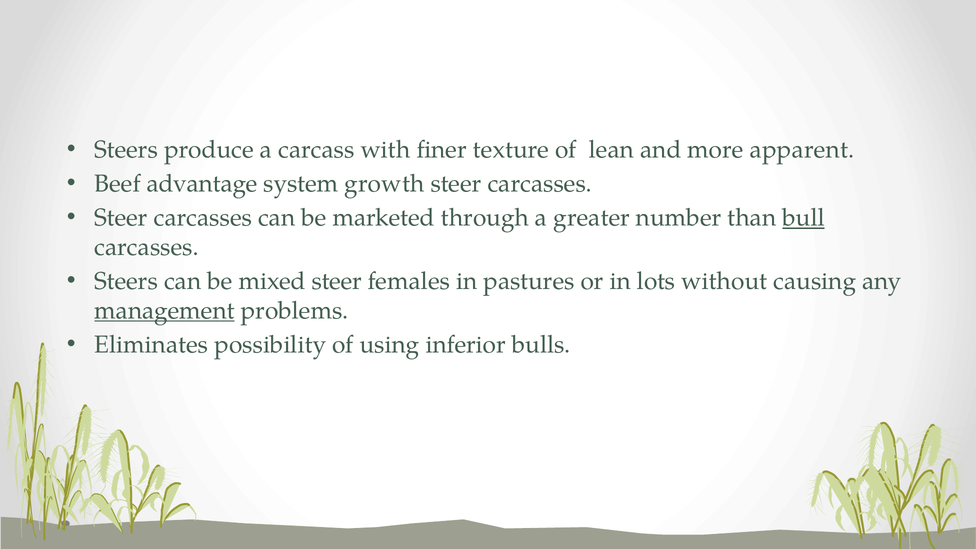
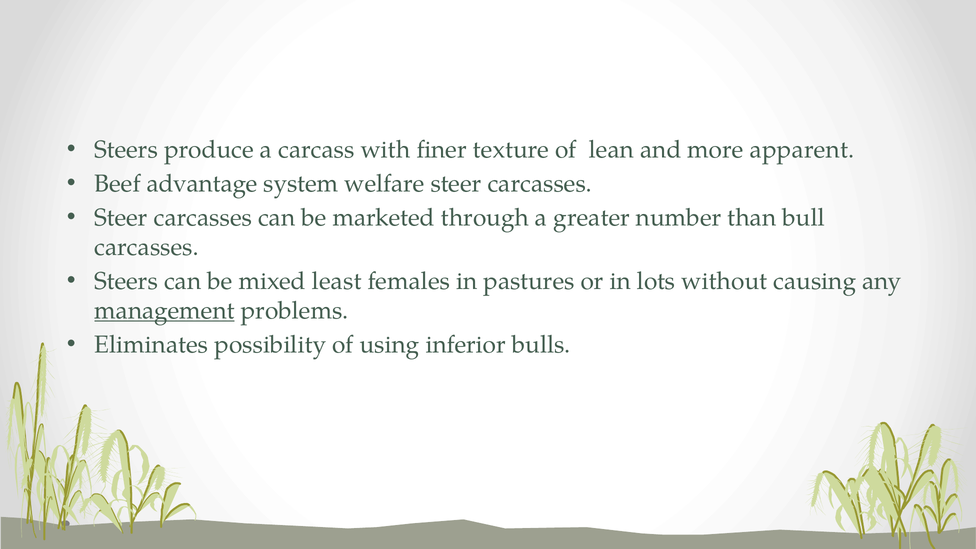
growth: growth -> welfare
bull underline: present -> none
mixed steer: steer -> least
